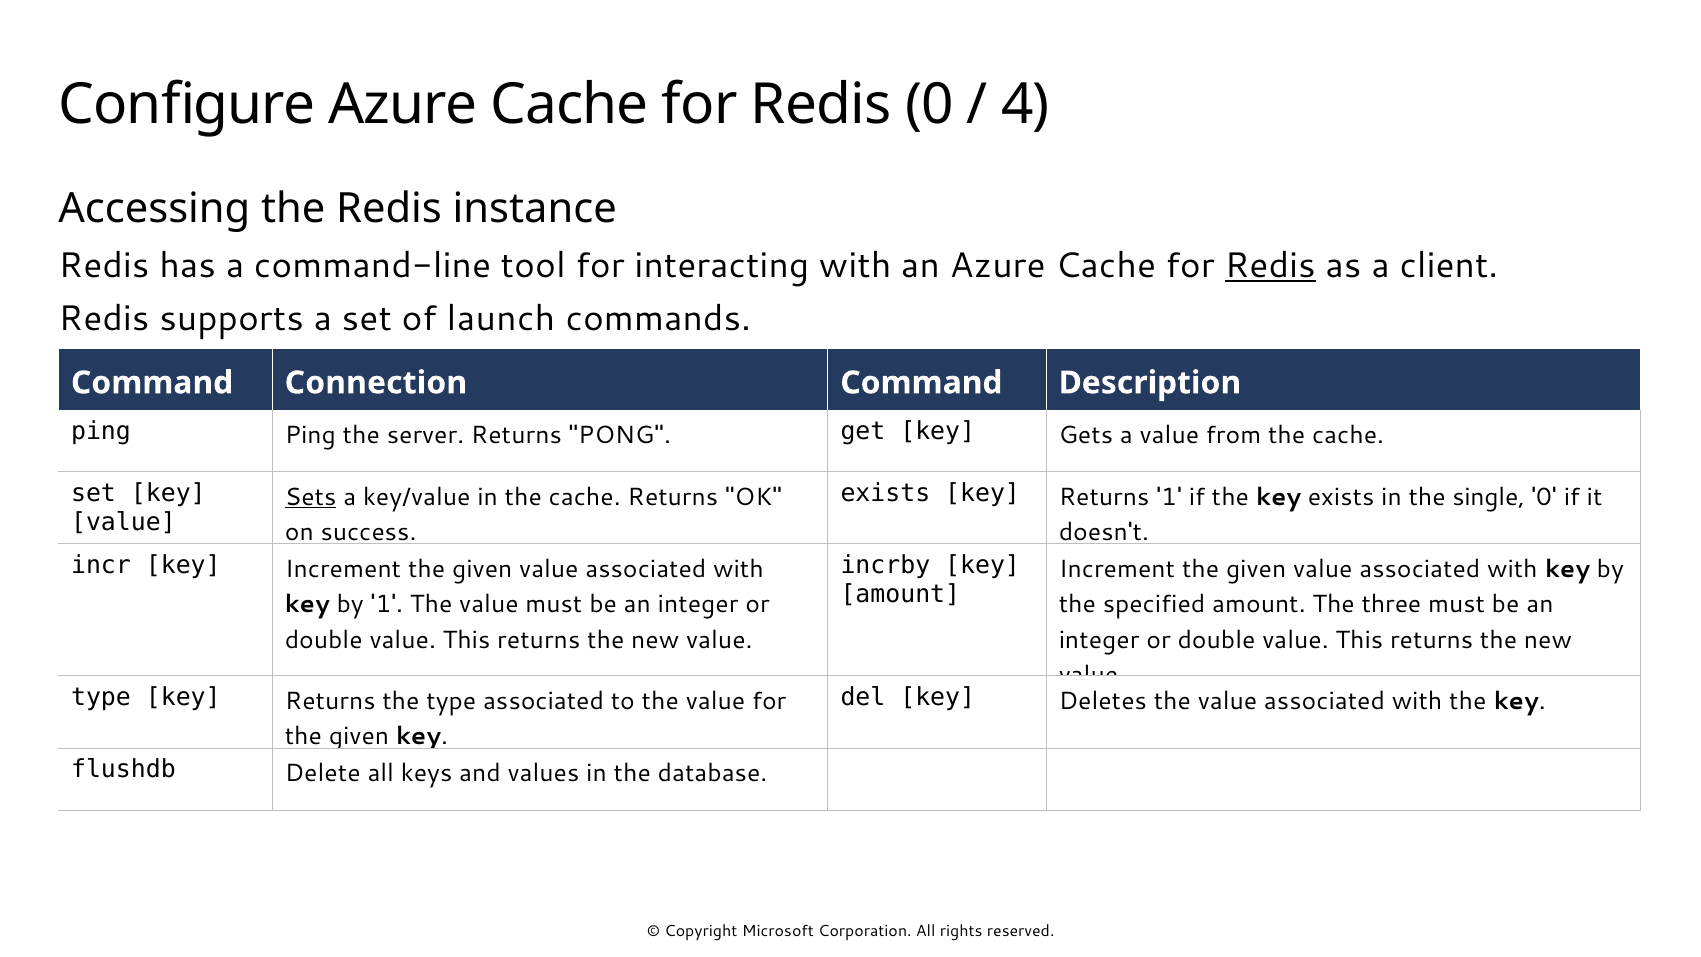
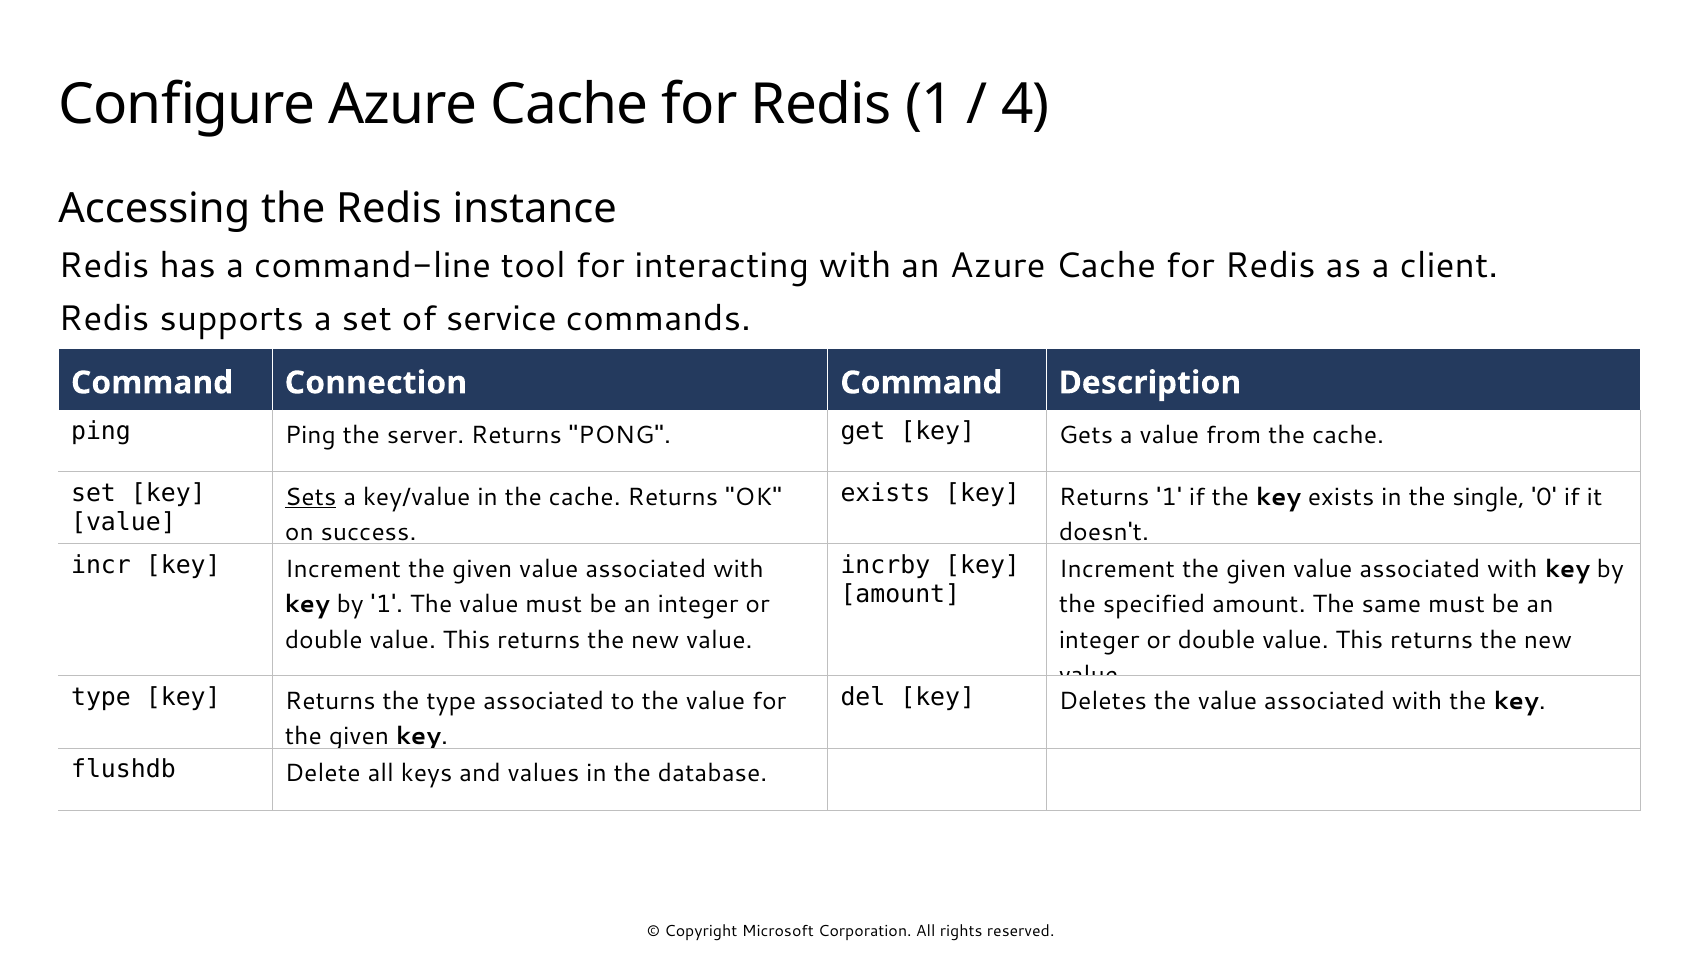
Redis 0: 0 -> 1
Redis at (1270, 265) underline: present -> none
launch: launch -> service
three: three -> same
